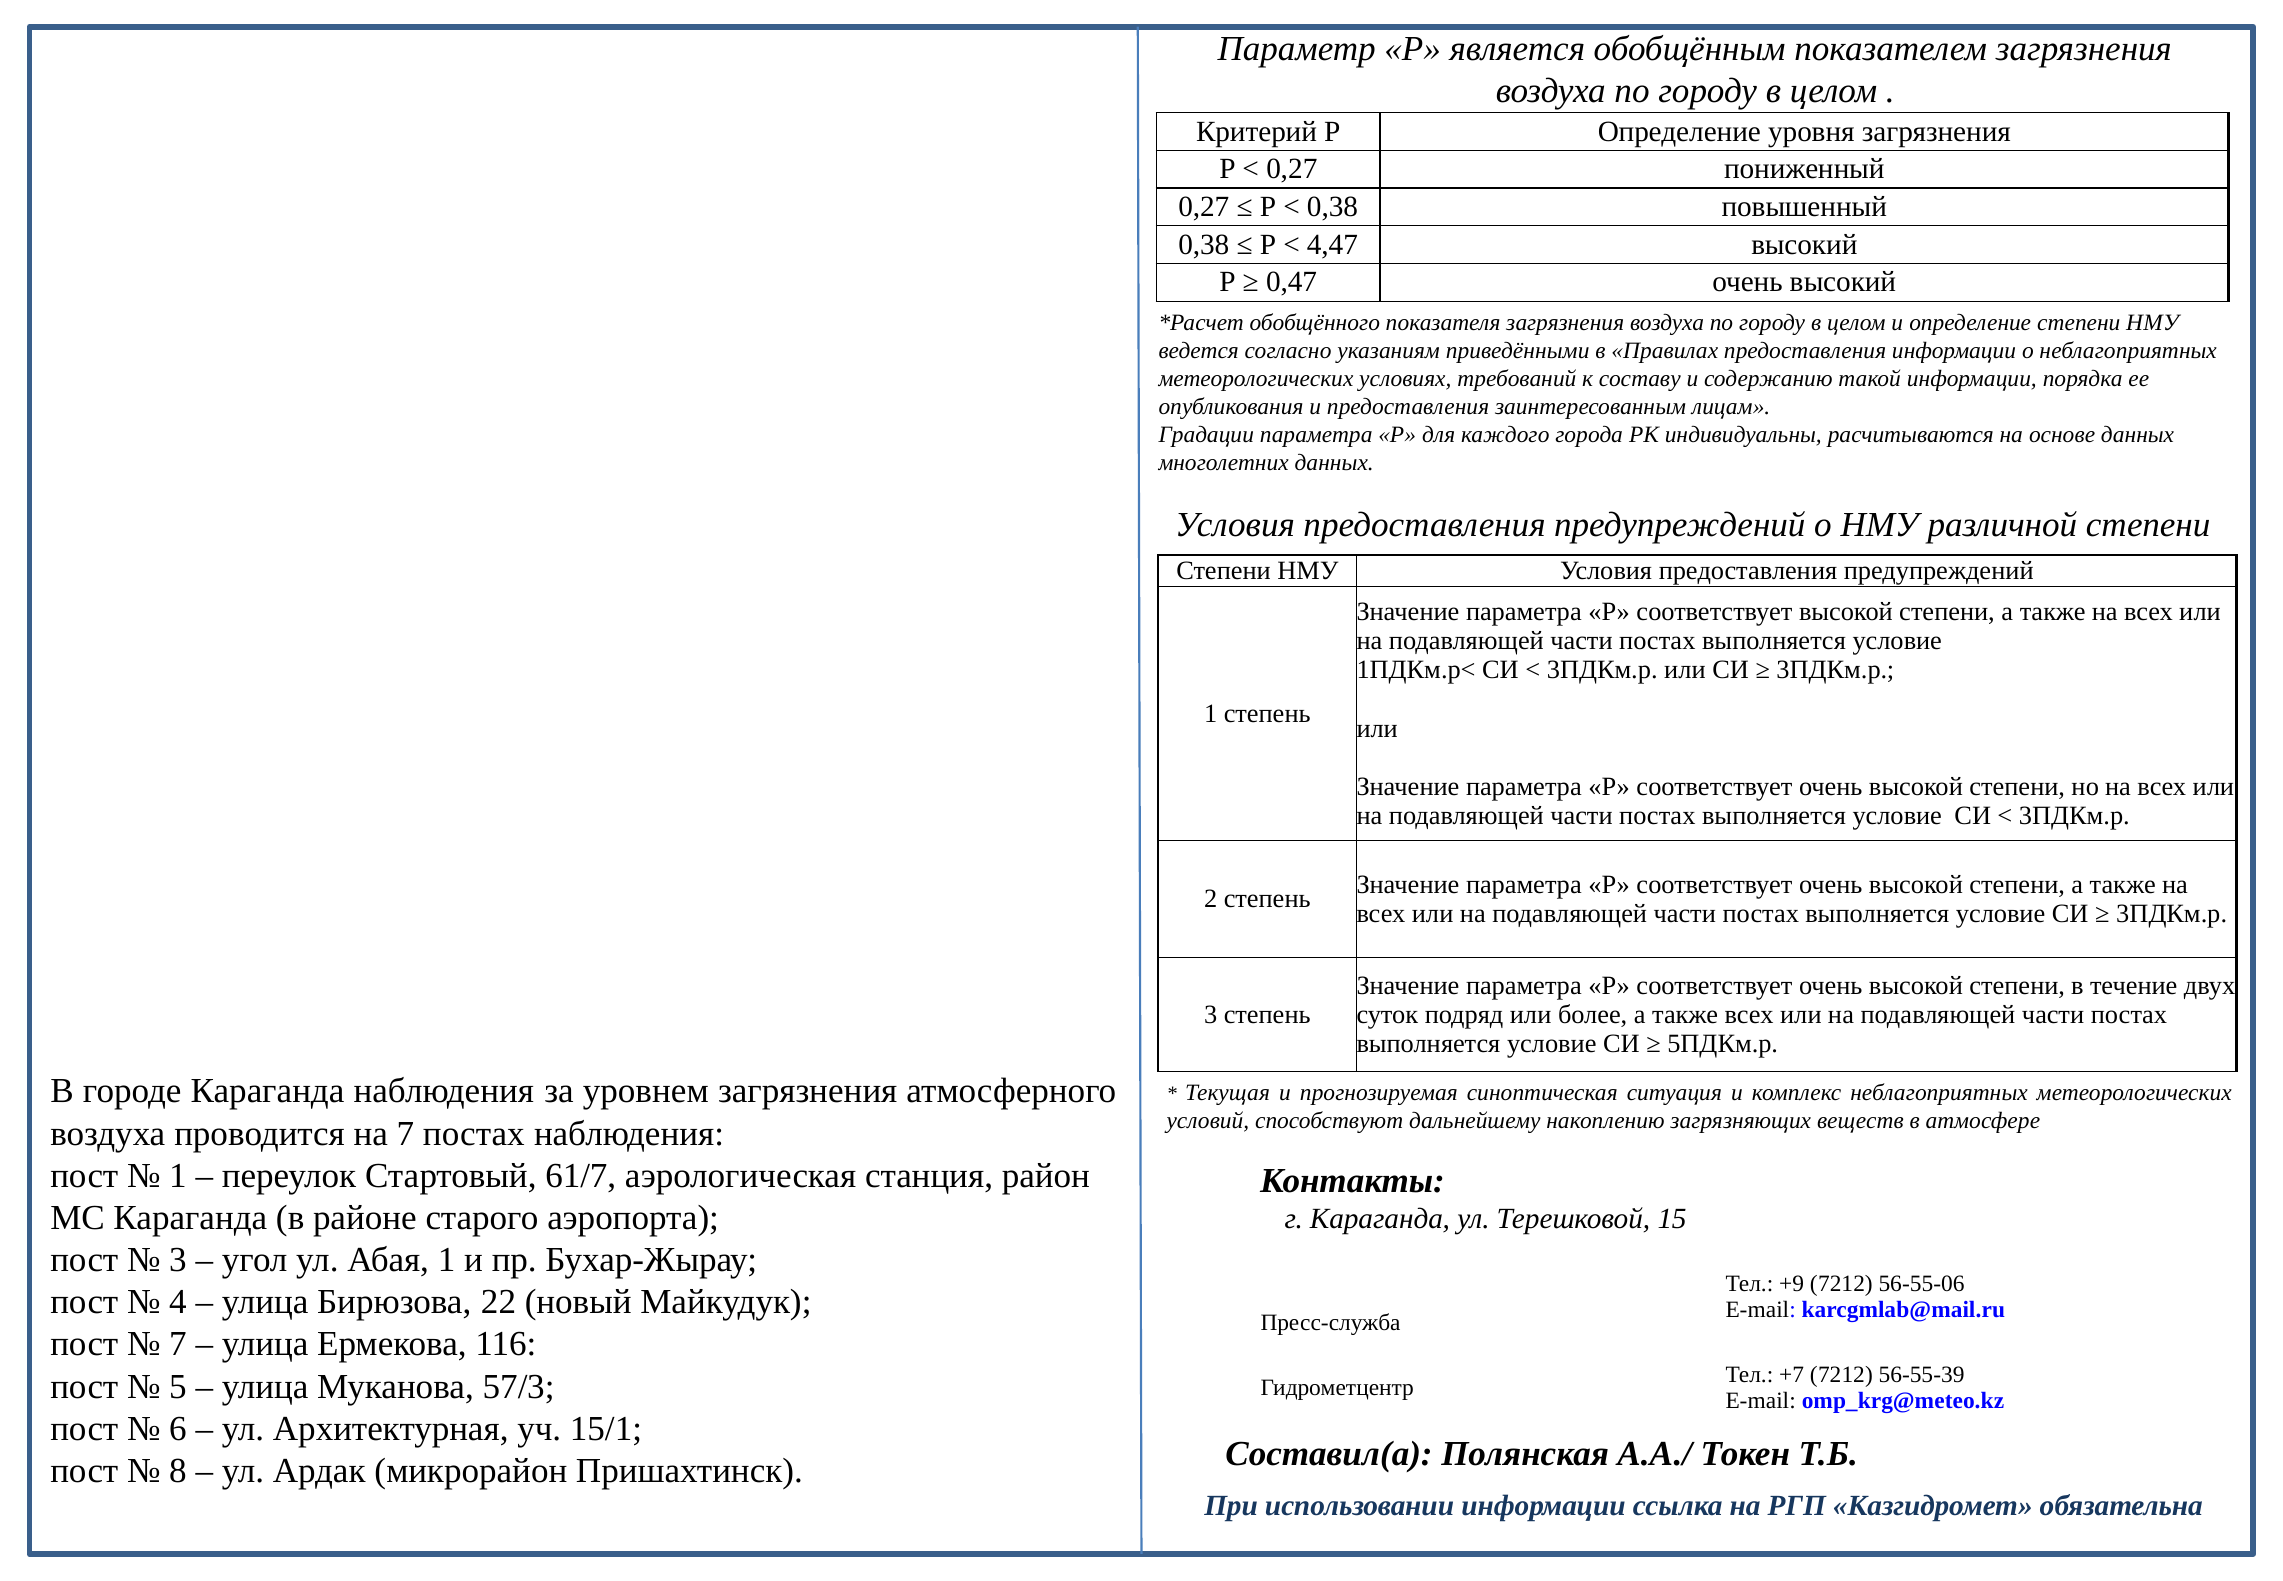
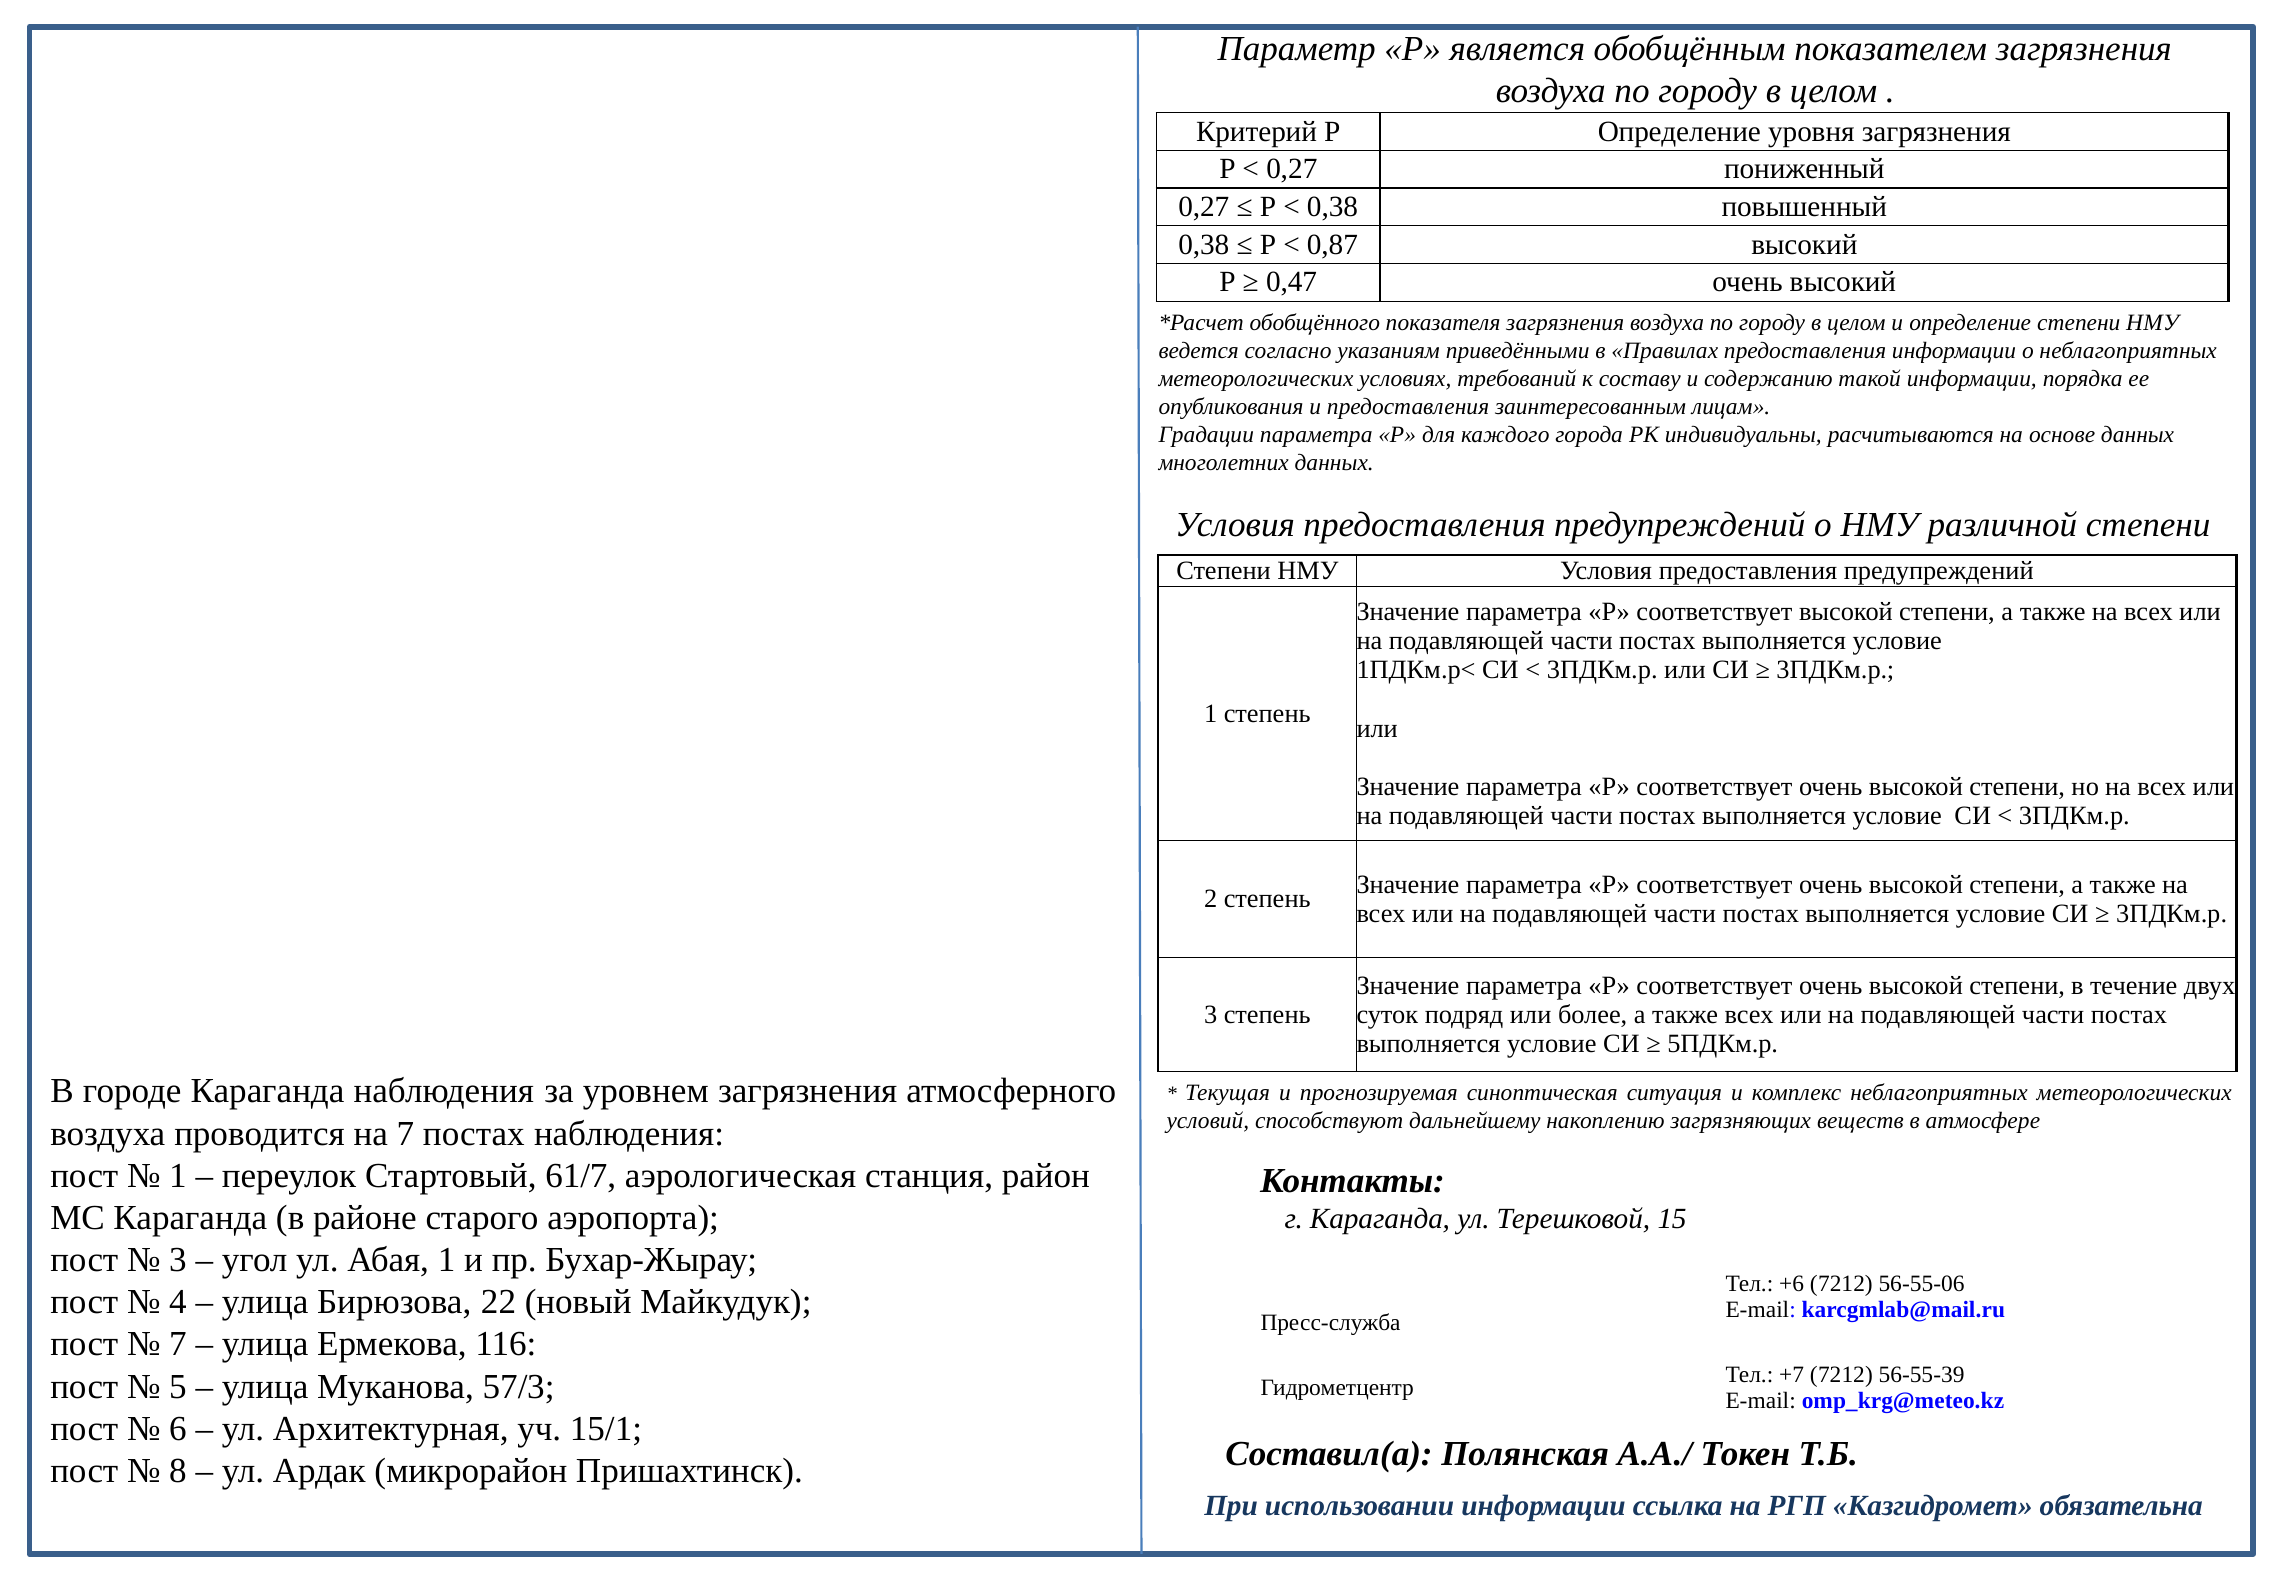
4,47: 4,47 -> 0,87
+9: +9 -> +6
